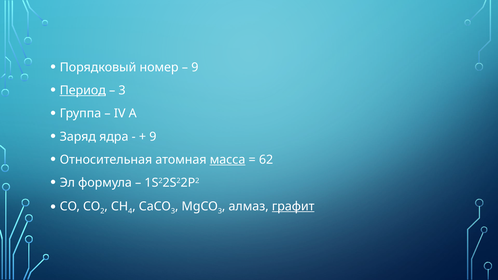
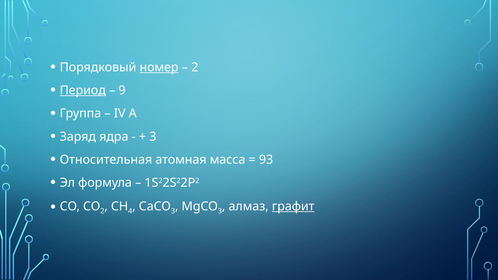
номер underline: none -> present
9 at (195, 67): 9 -> 2
3 at (122, 90): 3 -> 9
9 at (153, 137): 9 -> 3
масса underline: present -> none
62: 62 -> 93
